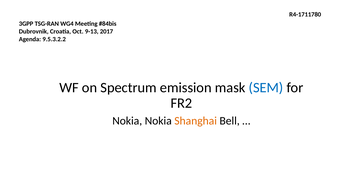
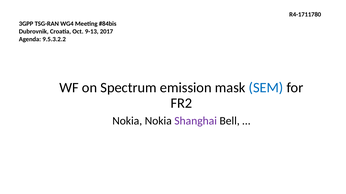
Shanghai colour: orange -> purple
